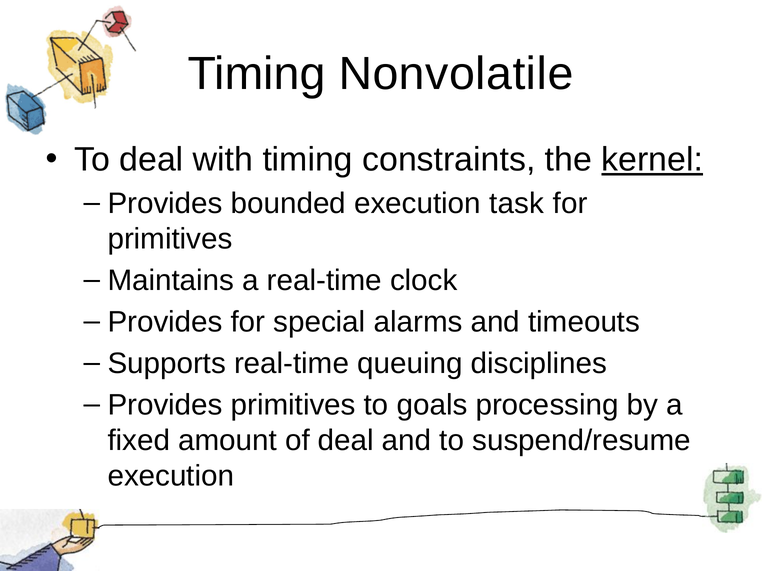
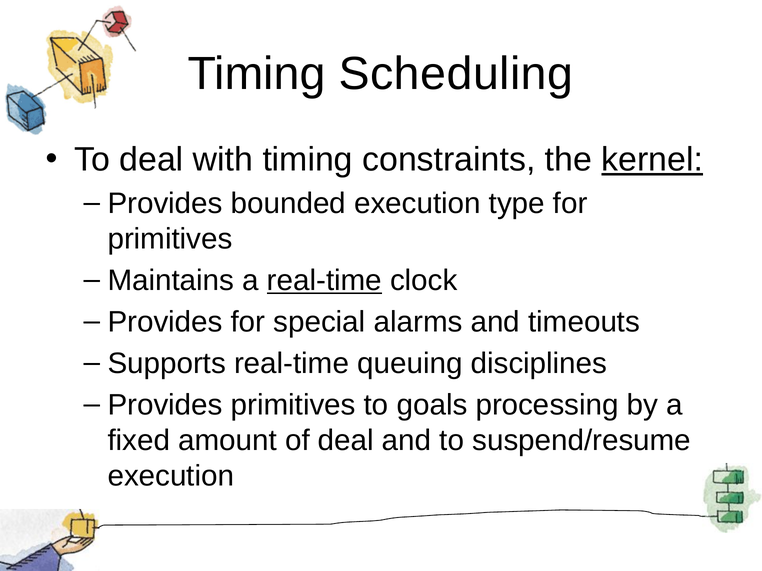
Nonvolatile: Nonvolatile -> Scheduling
task: task -> type
real-time at (324, 281) underline: none -> present
